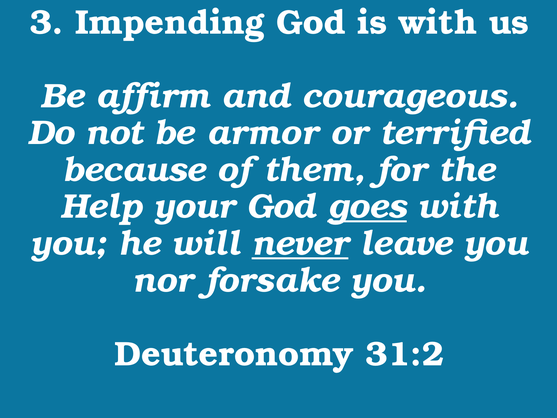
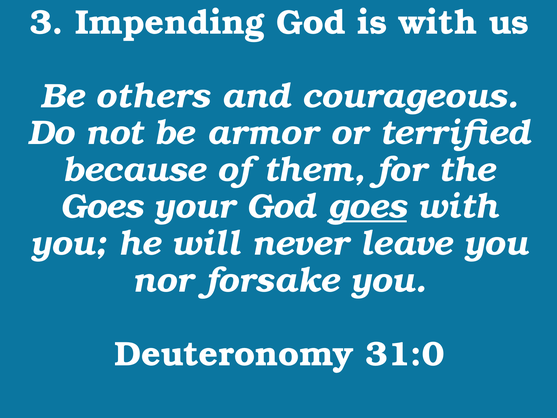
affirm: affirm -> others
Help at (101, 207): Help -> Goes
never underline: present -> none
31:2: 31:2 -> 31:0
